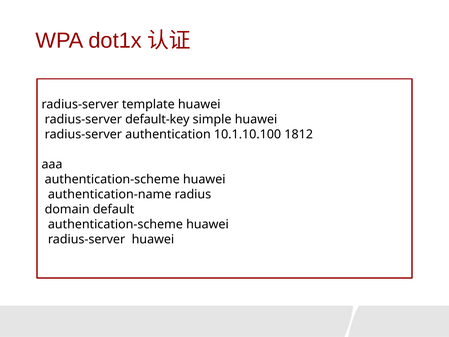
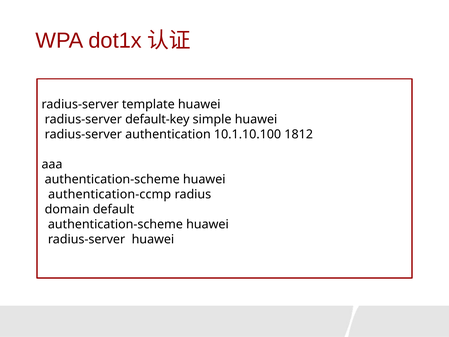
authentication-name: authentication-name -> authentication-ccmp
